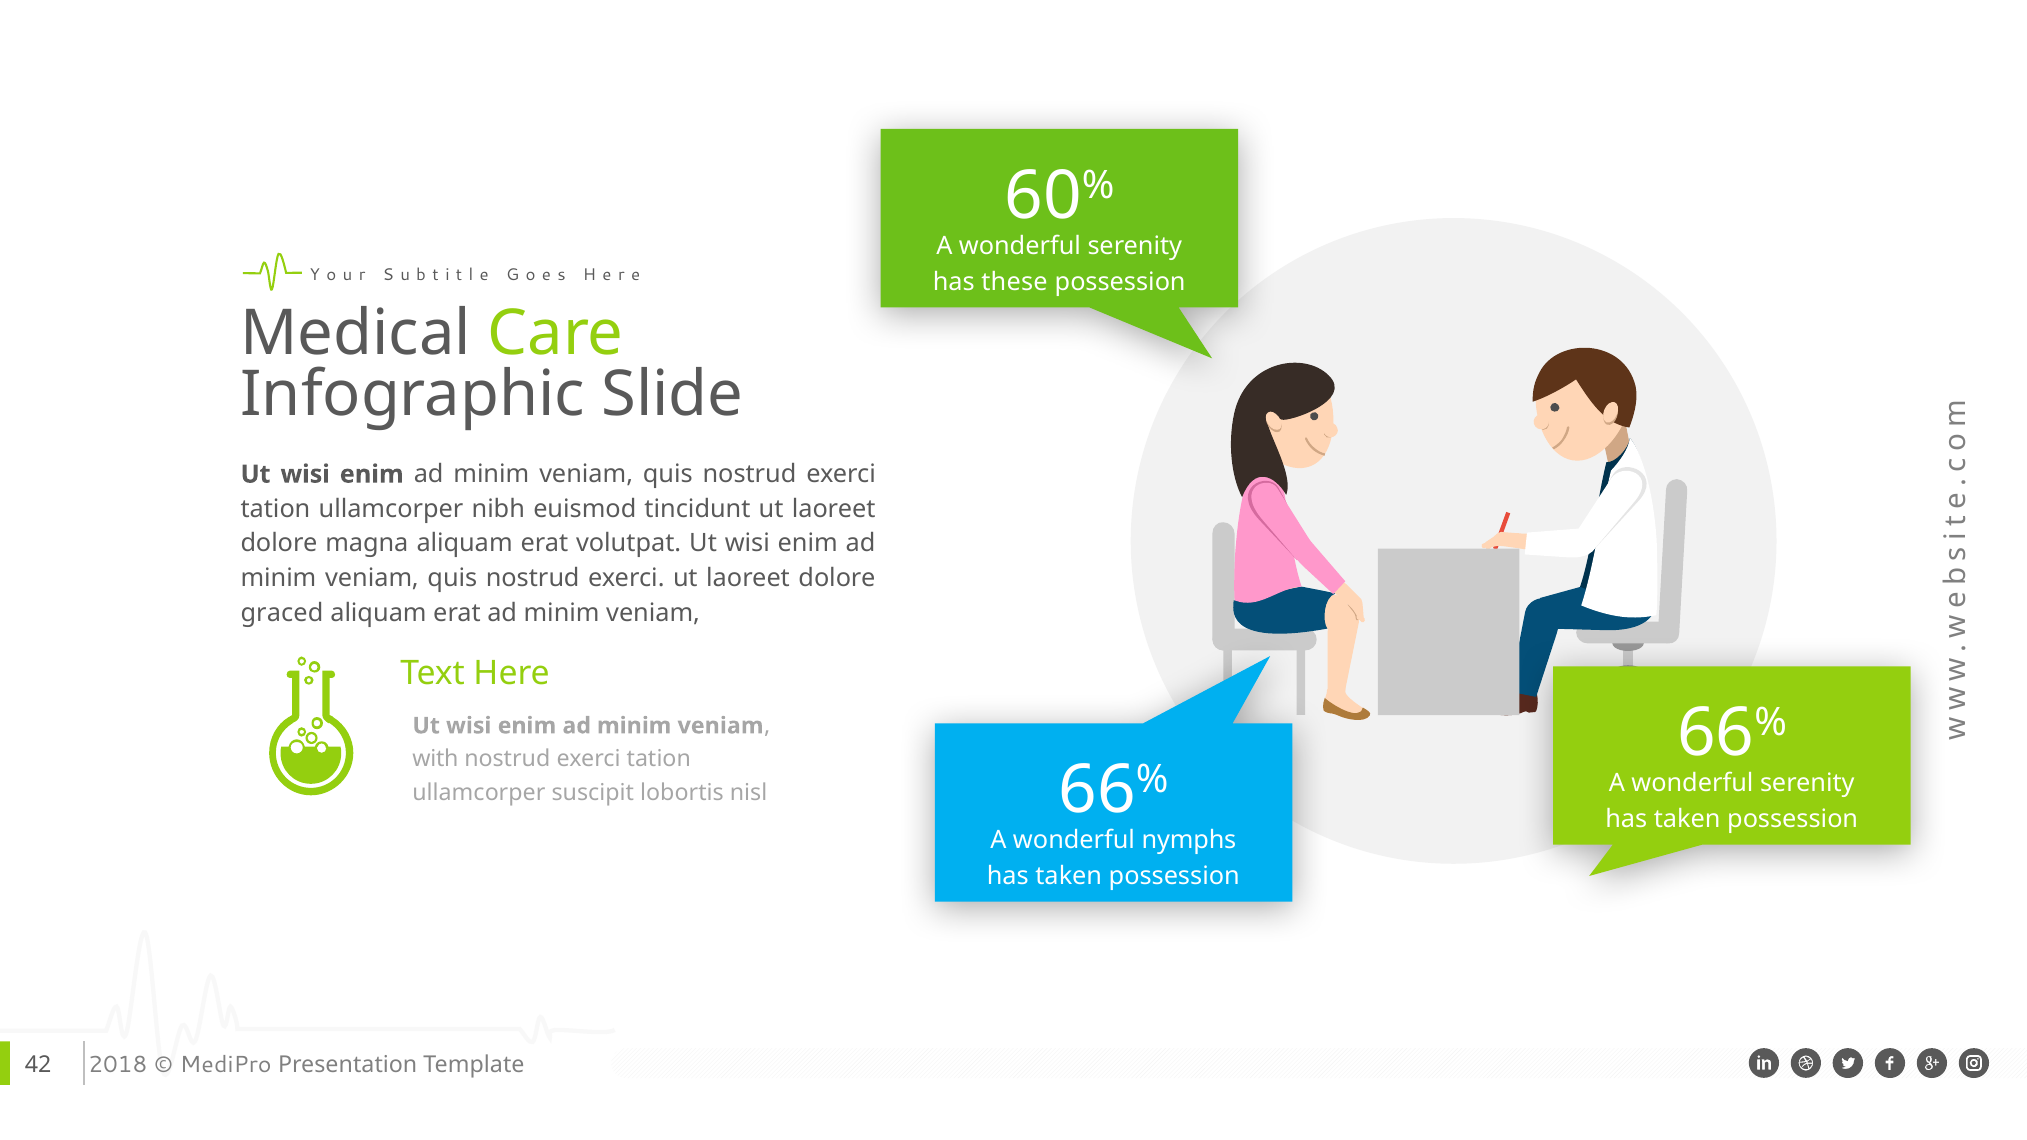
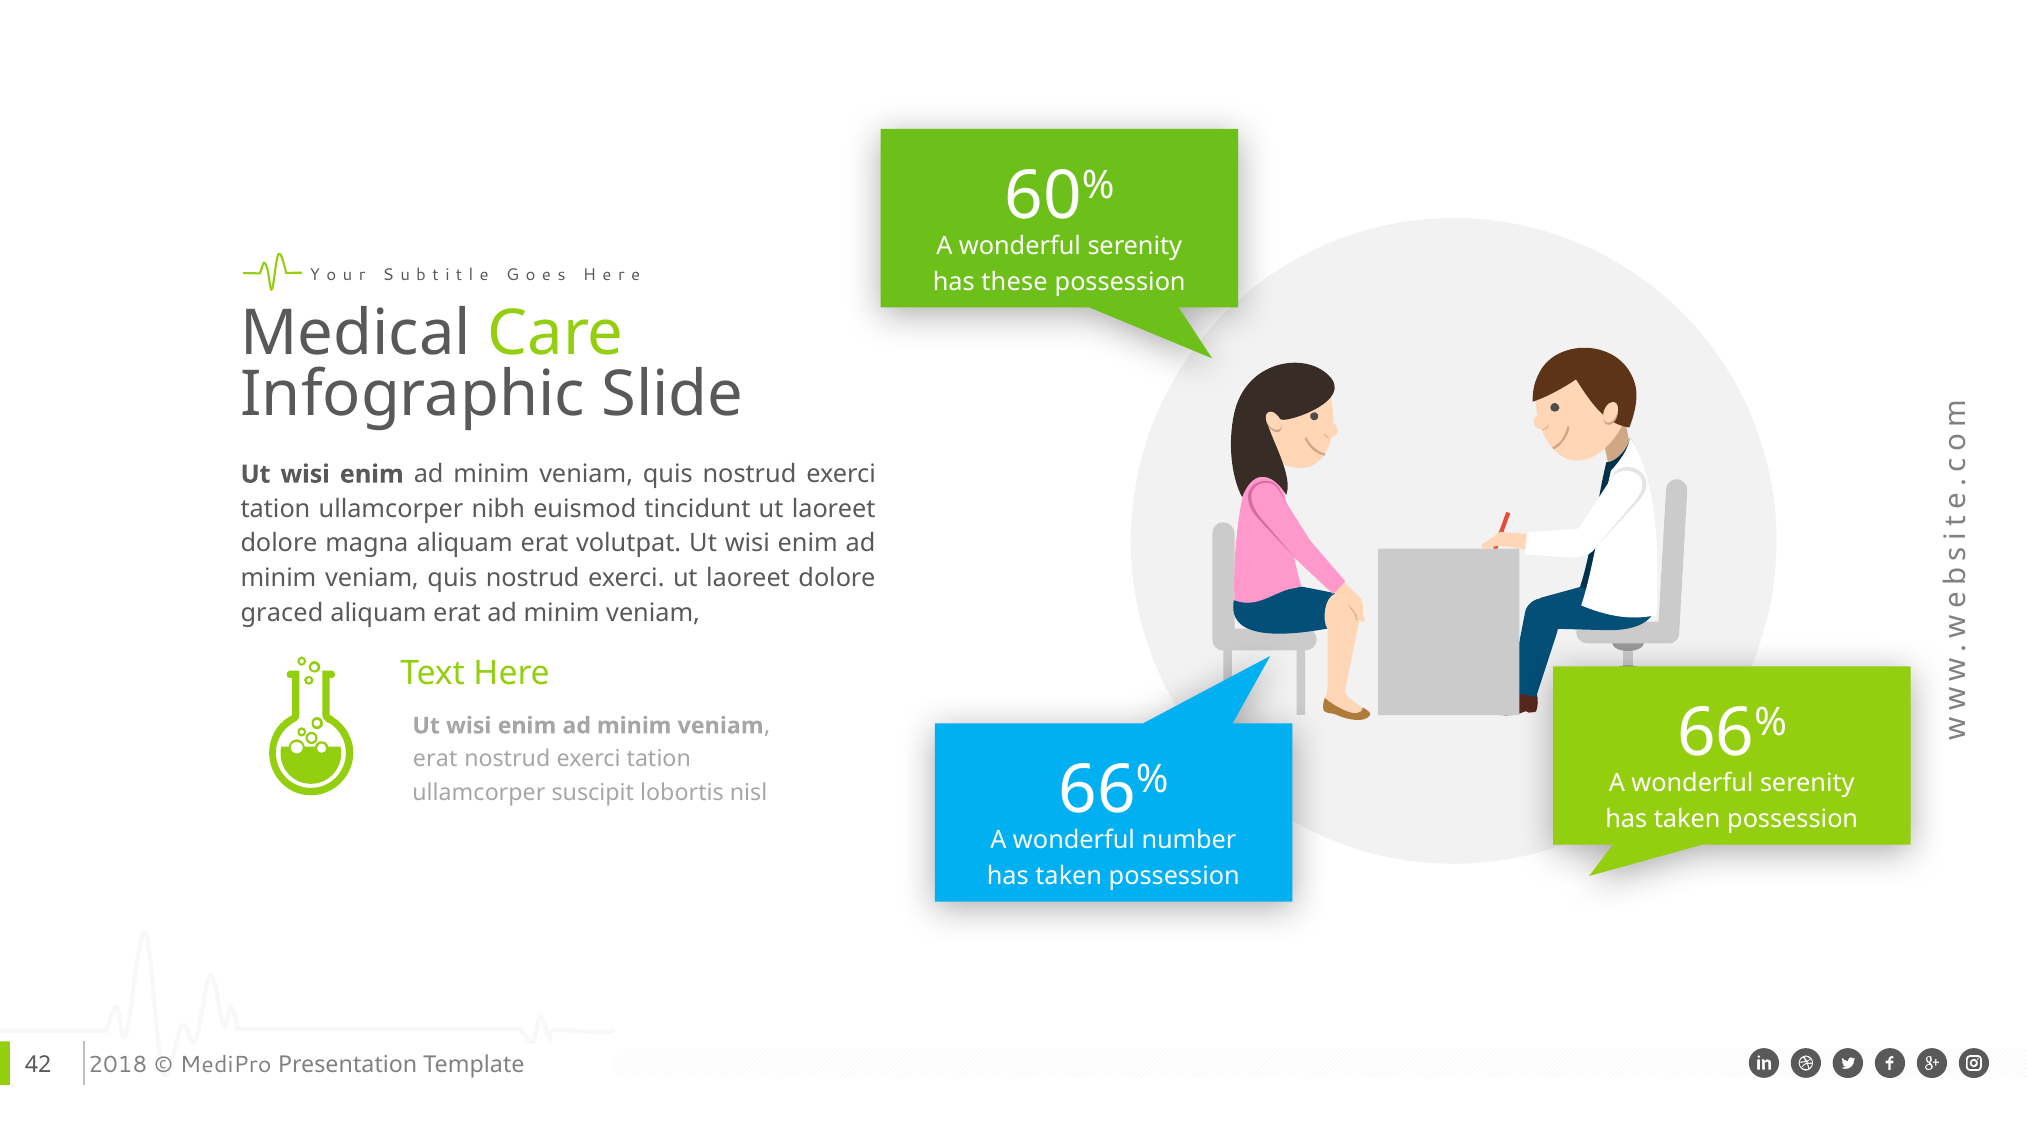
with at (435, 759): with -> erat
nymphs: nymphs -> number
